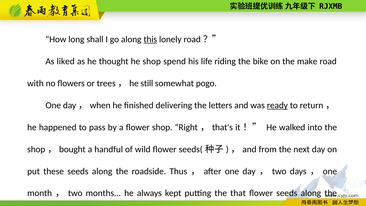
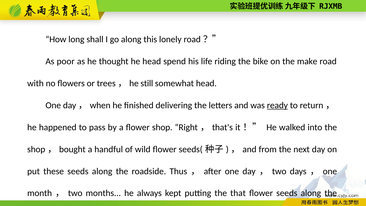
this underline: present -> none
liked: liked -> poor
he shop: shop -> head
somewhat pogo: pogo -> head
